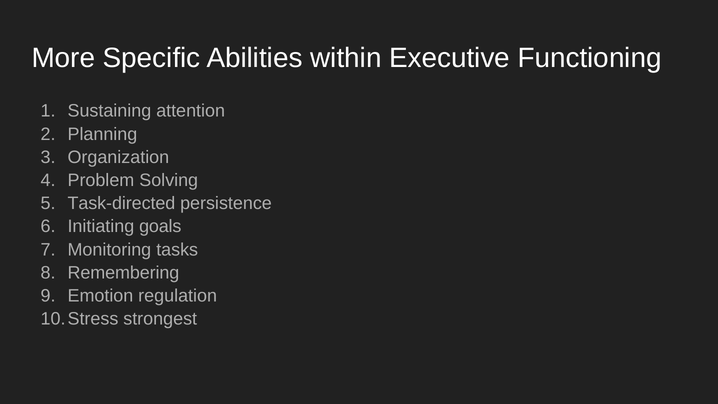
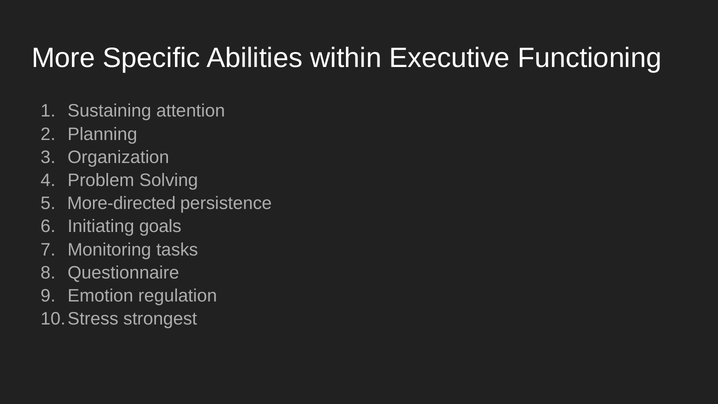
Task-directed: Task-directed -> More-directed
Remembering: Remembering -> Questionnaire
